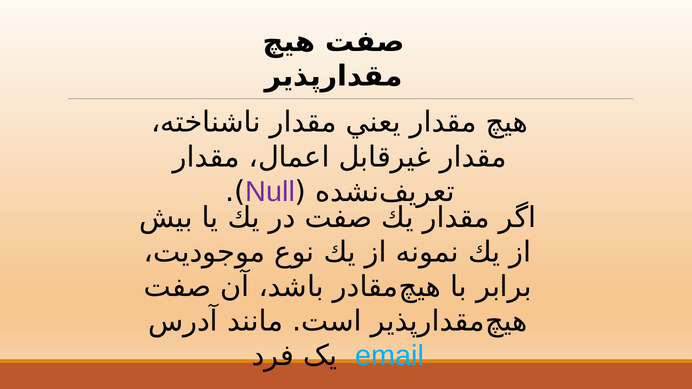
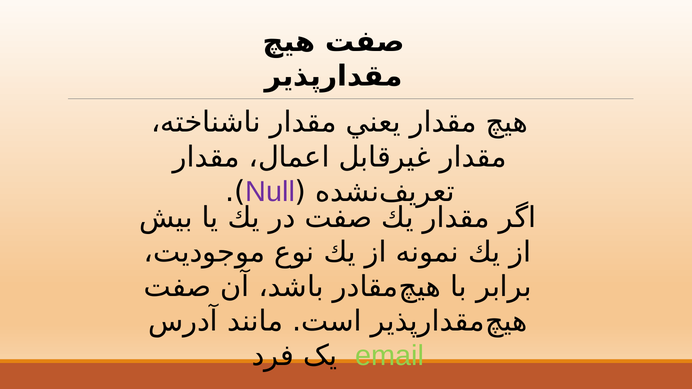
email colour: light blue -> light green
